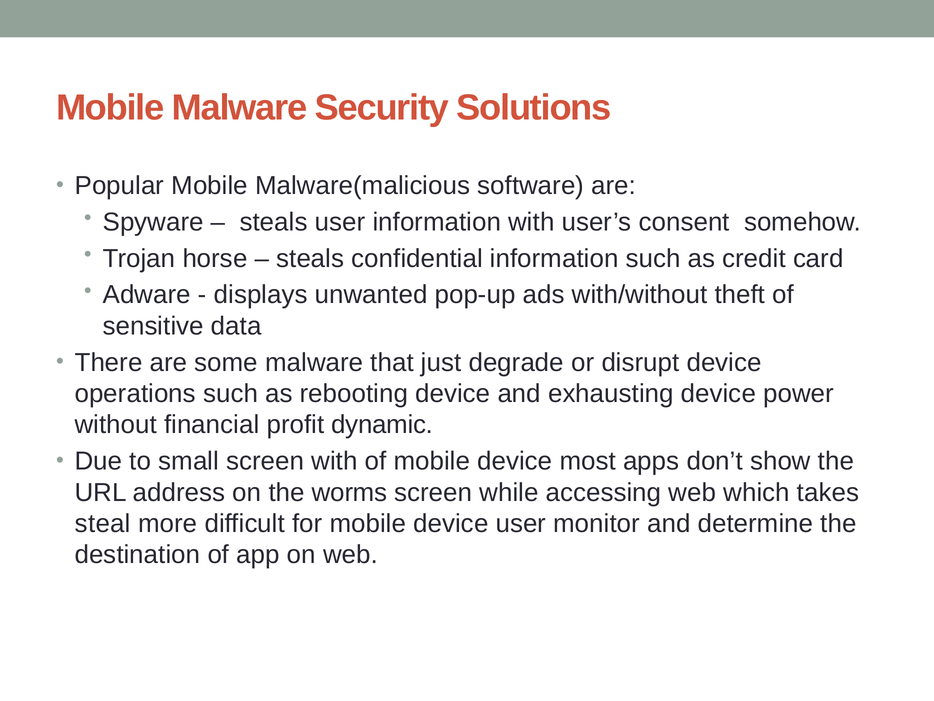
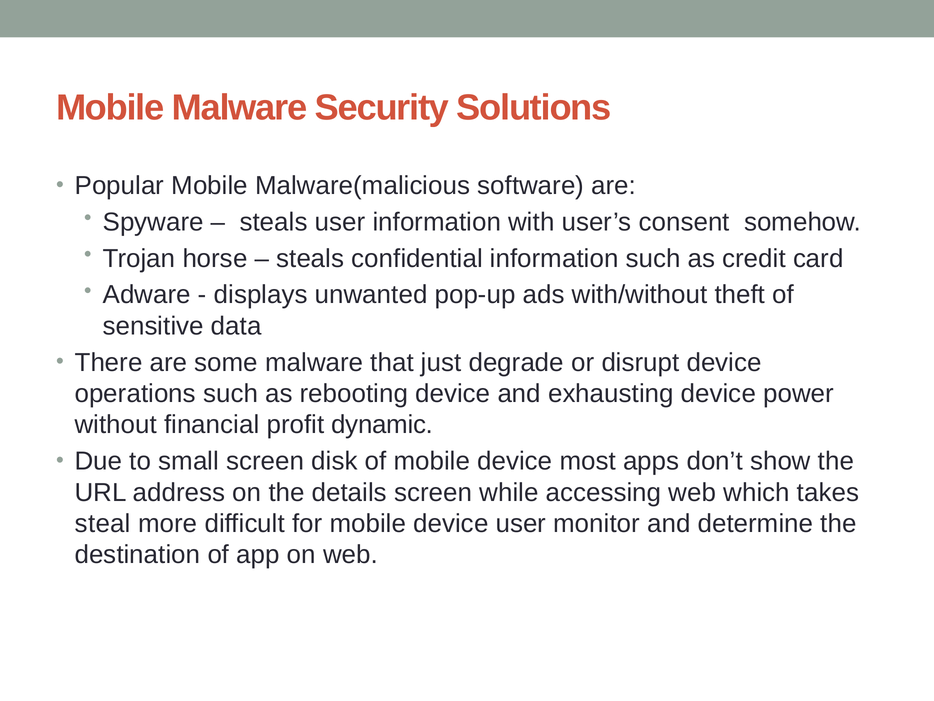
screen with: with -> disk
worms: worms -> details
